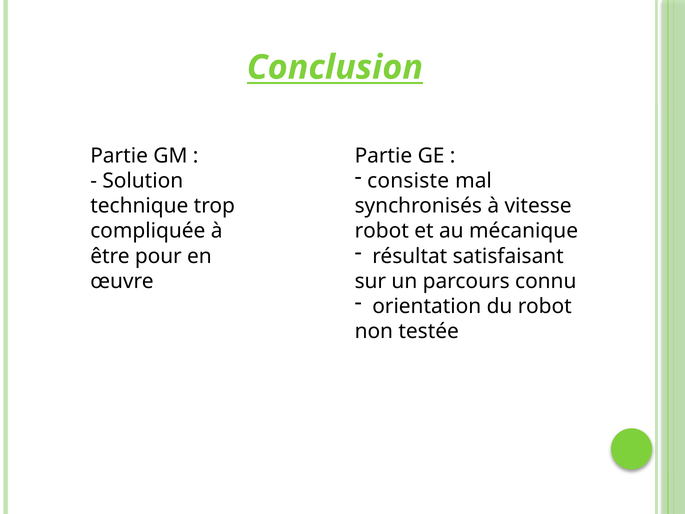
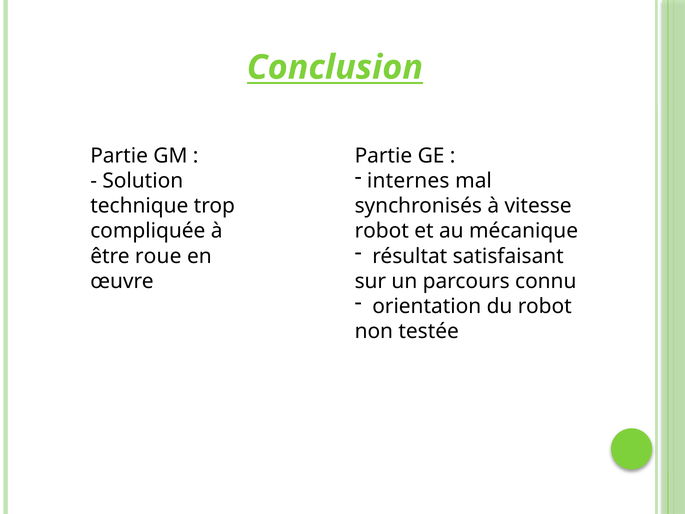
consiste: consiste -> internes
pour: pour -> roue
